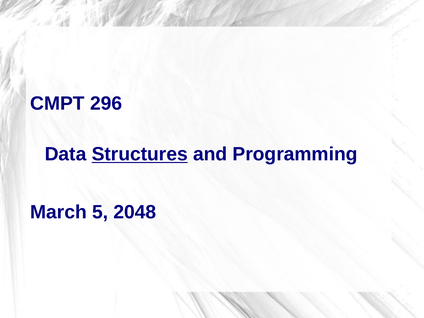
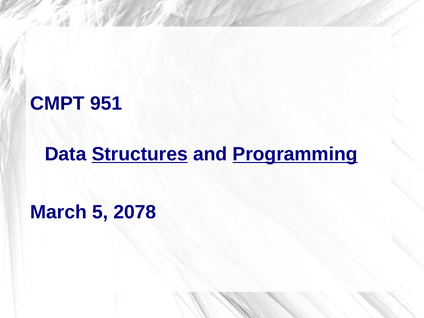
296: 296 -> 951
Programming underline: none -> present
2048: 2048 -> 2078
